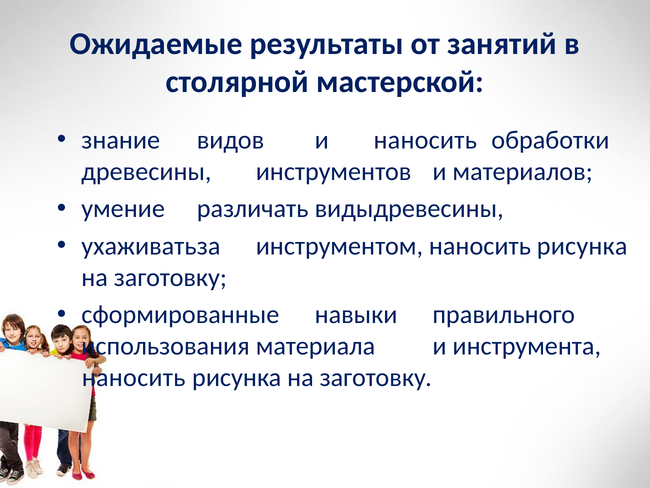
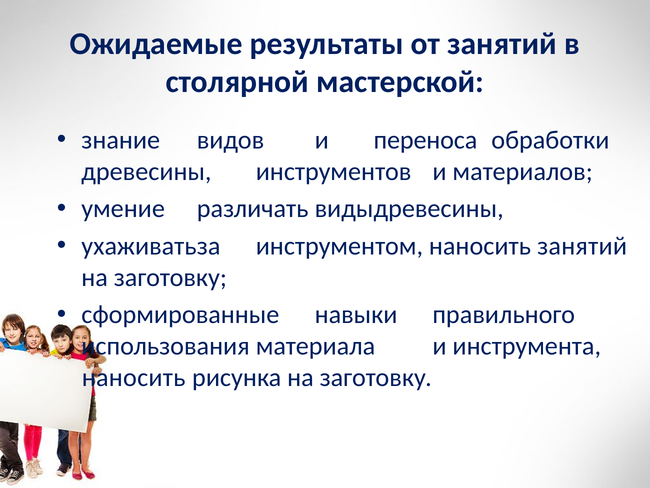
и наносить: наносить -> переноса
инструментом наносить рисунка: рисунка -> занятий
